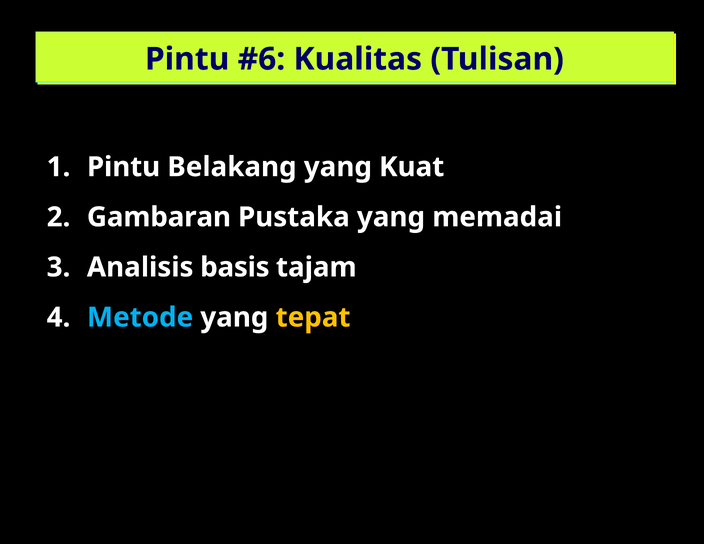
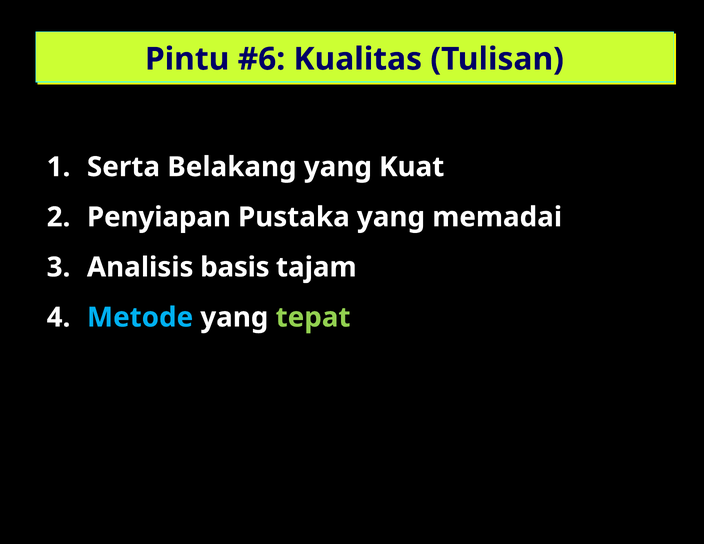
Pintu at (124, 167): Pintu -> Serta
Gambaran: Gambaran -> Penyiapan
tepat colour: yellow -> light green
